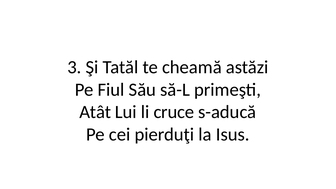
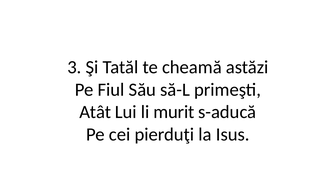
cruce: cruce -> murit
